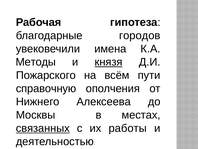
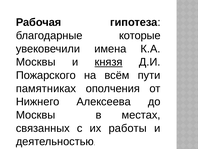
городов: городов -> которые
Методы at (36, 62): Методы -> Москвы
справочную: справочную -> памятниках
связанных underline: present -> none
